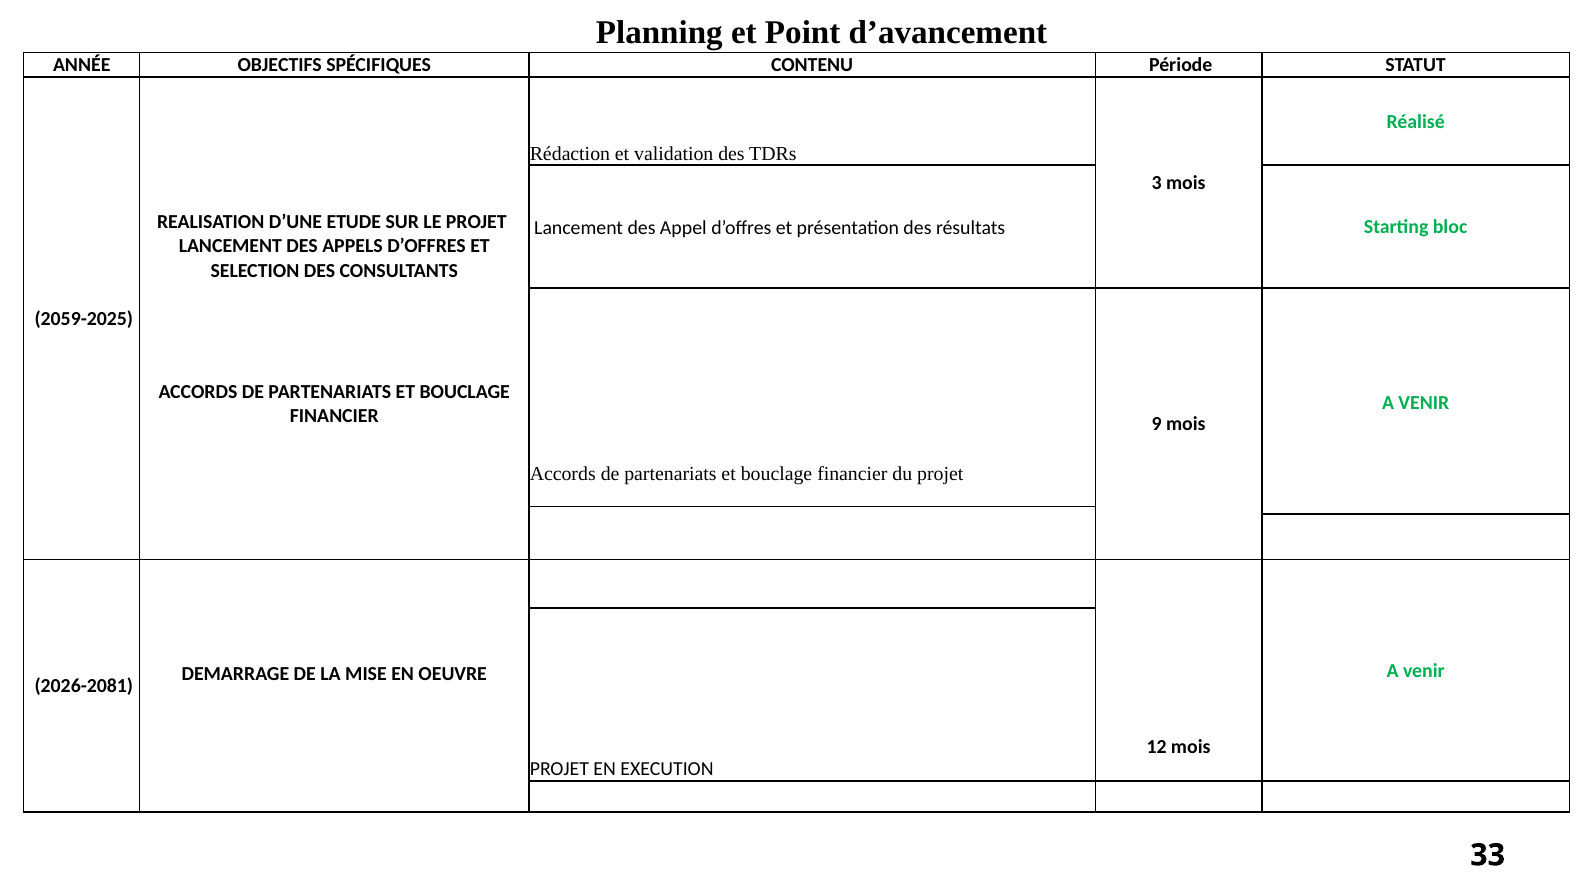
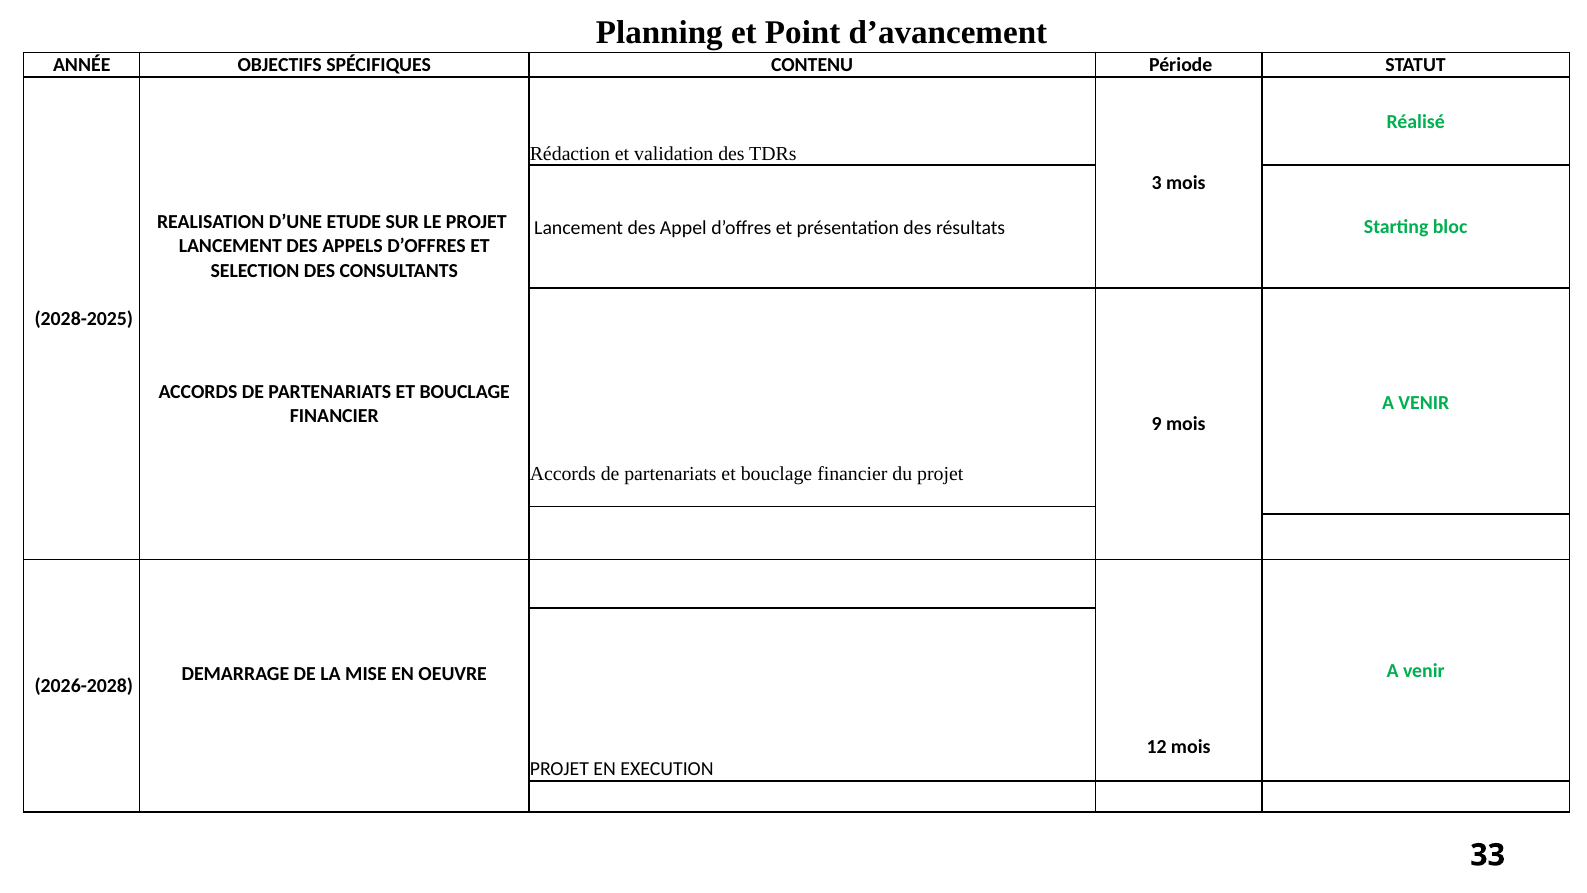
2059-2025: 2059-2025 -> 2028-2025
2026-2081: 2026-2081 -> 2026-2028
